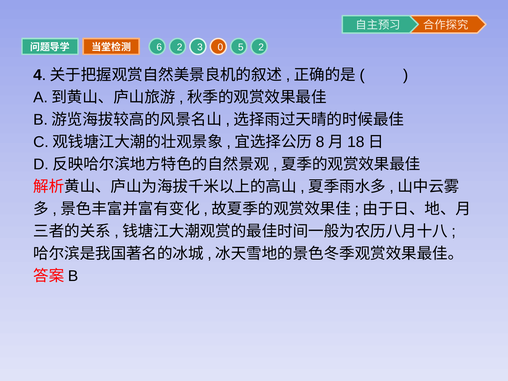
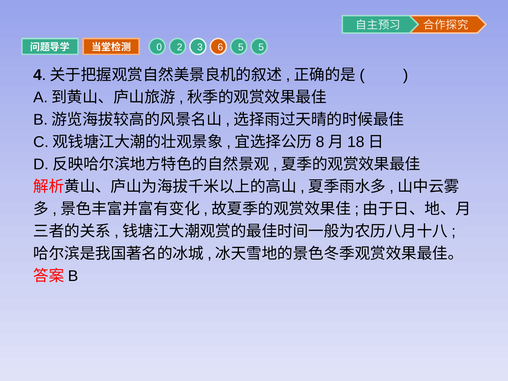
6: 6 -> 0
0: 0 -> 6
5 2: 2 -> 5
